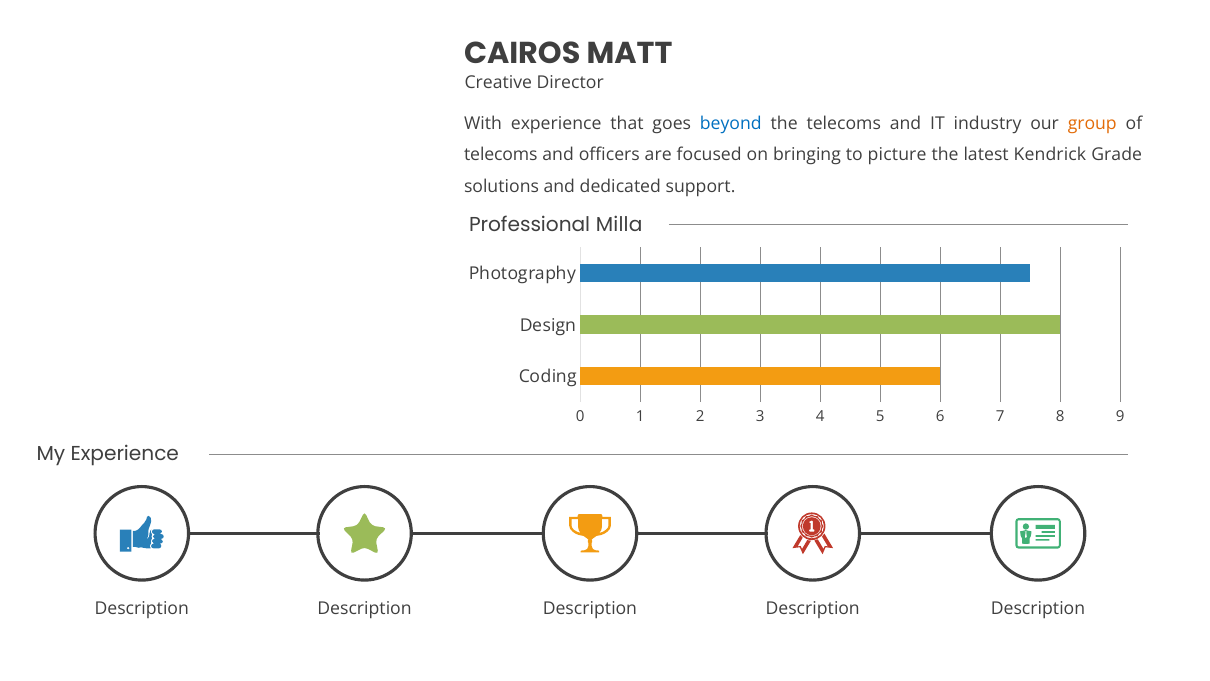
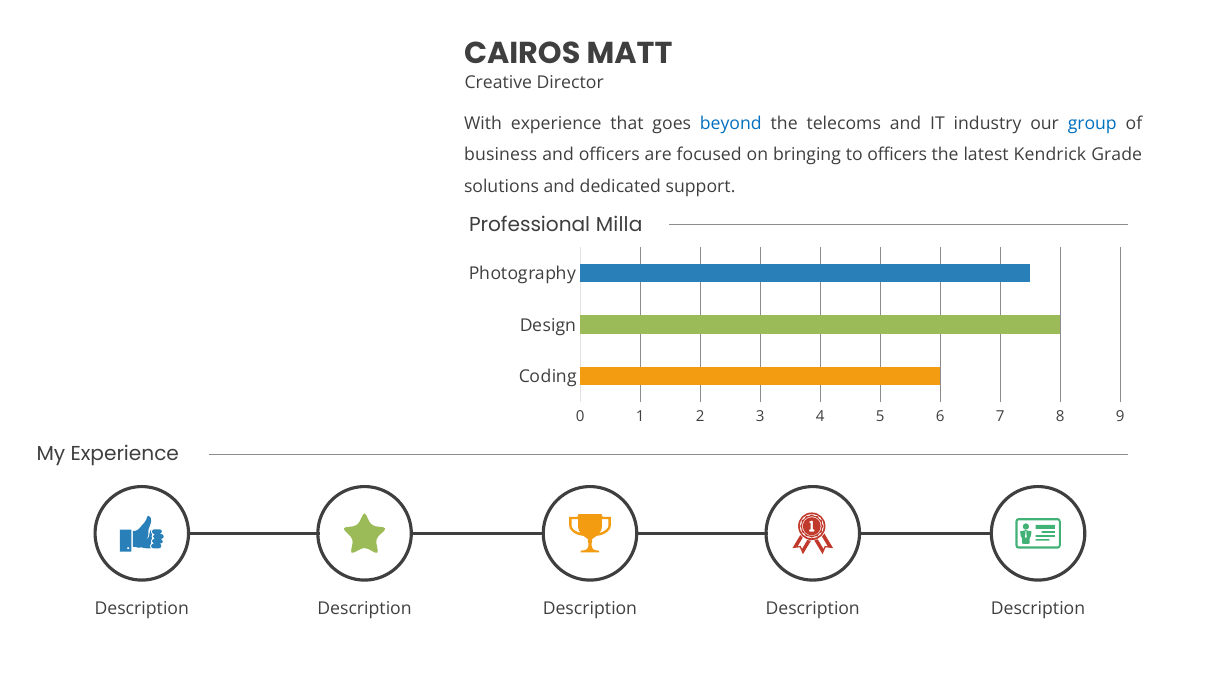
group colour: orange -> blue
telecoms at (501, 155): telecoms -> business
to picture: picture -> officers
